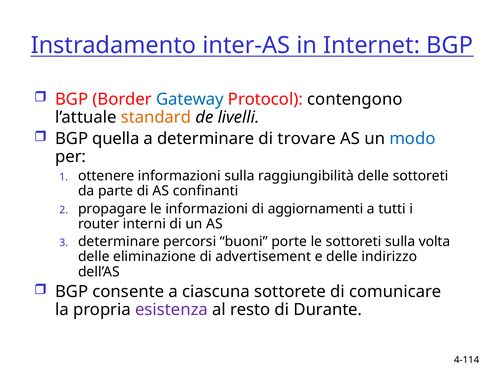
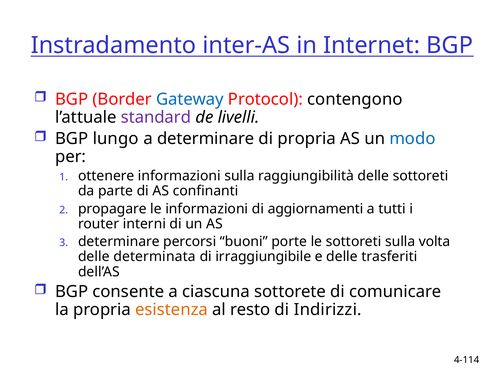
standard colour: orange -> purple
quella: quella -> lungo
di trovare: trovare -> propria
eliminazione: eliminazione -> determinata
advertisement: advertisement -> irraggiungibile
indirizzo: indirizzo -> trasferiti
esistenza colour: purple -> orange
Durante: Durante -> Indirizzi
